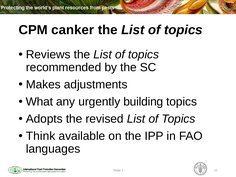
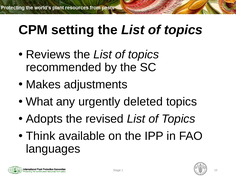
canker: canker -> setting
building: building -> deleted
